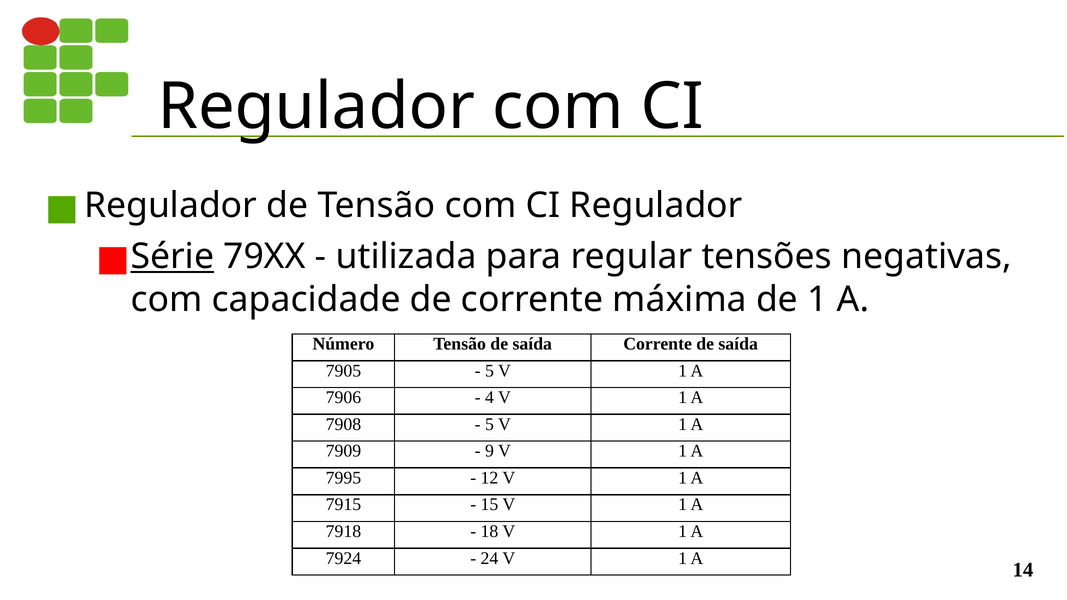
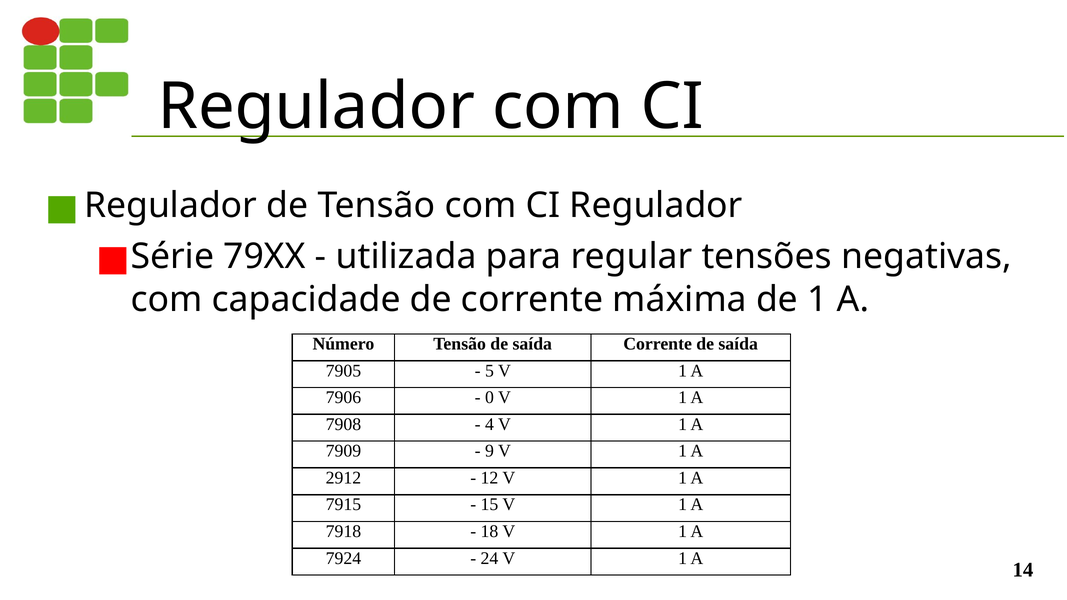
Série underline: present -> none
4: 4 -> 0
5 at (489, 424): 5 -> 4
7995: 7995 -> 2912
